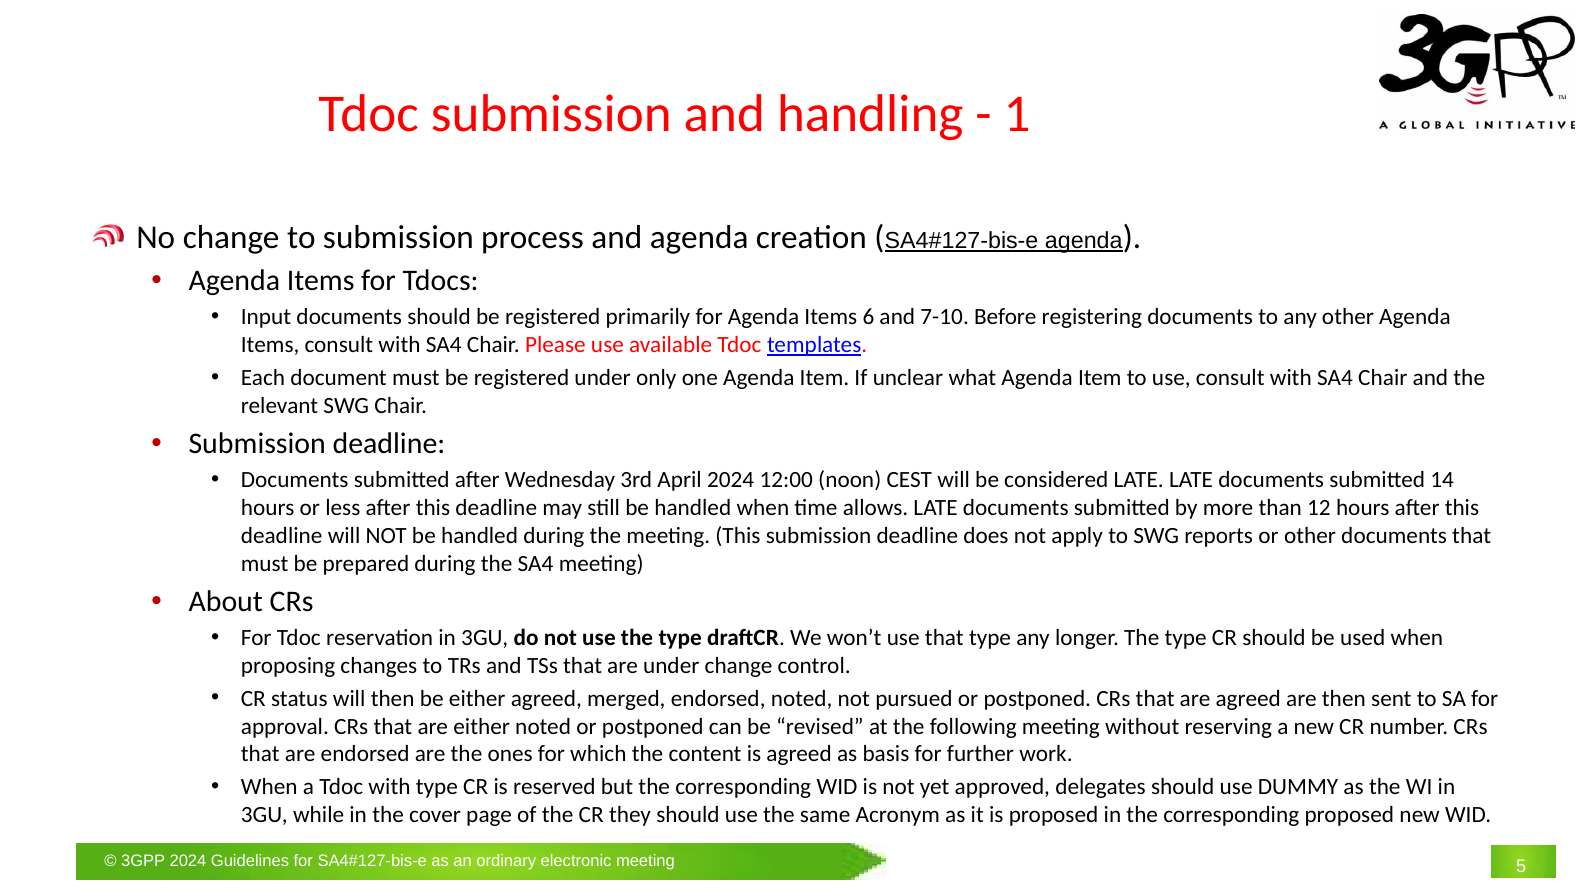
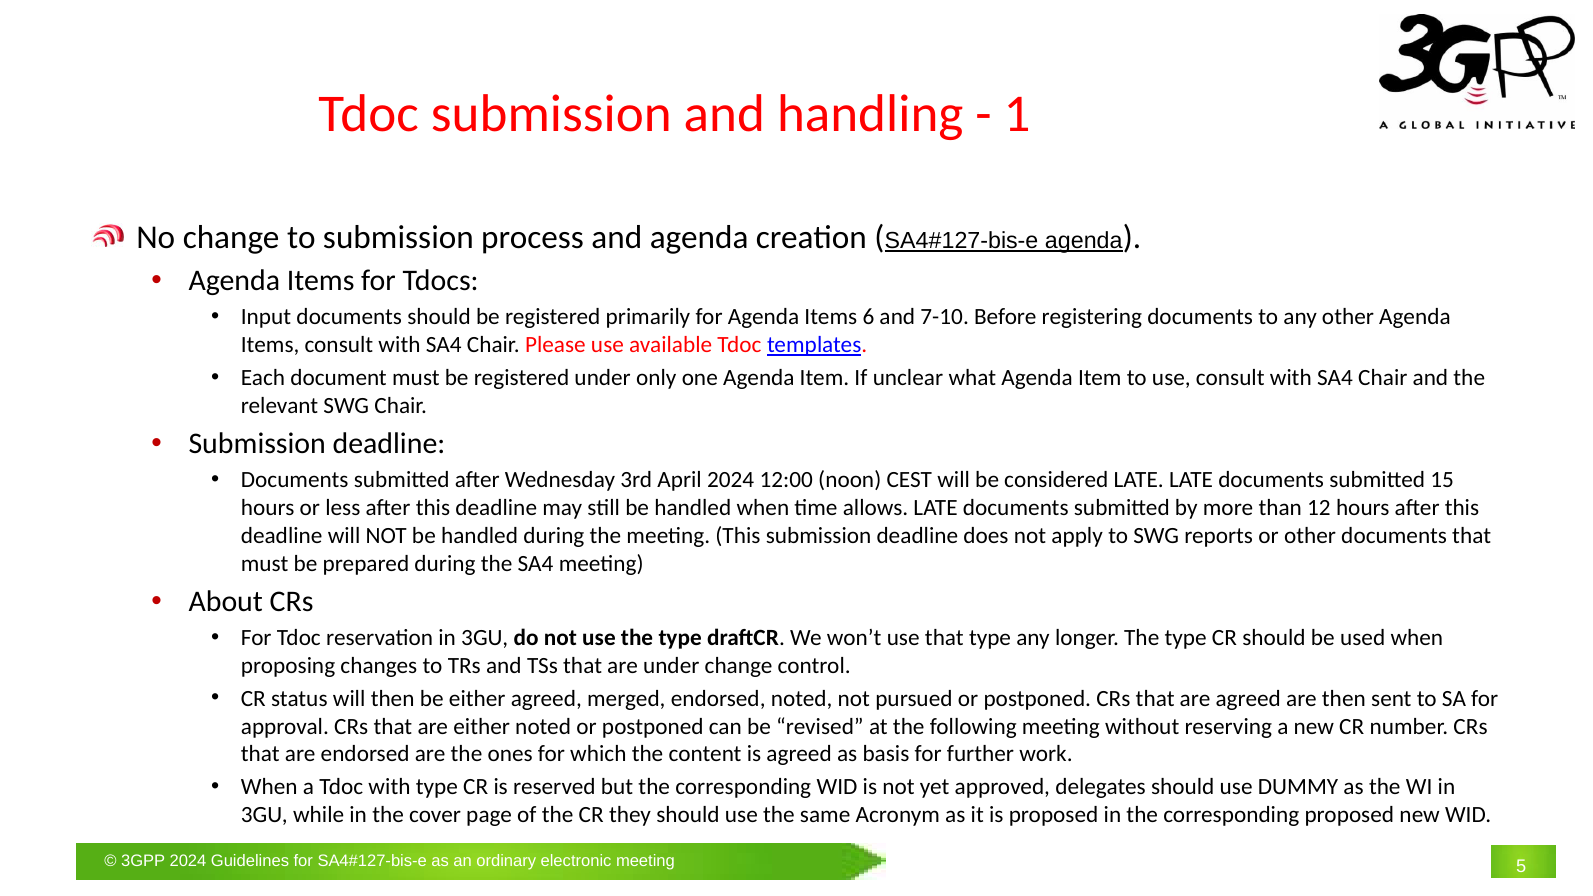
14: 14 -> 15
